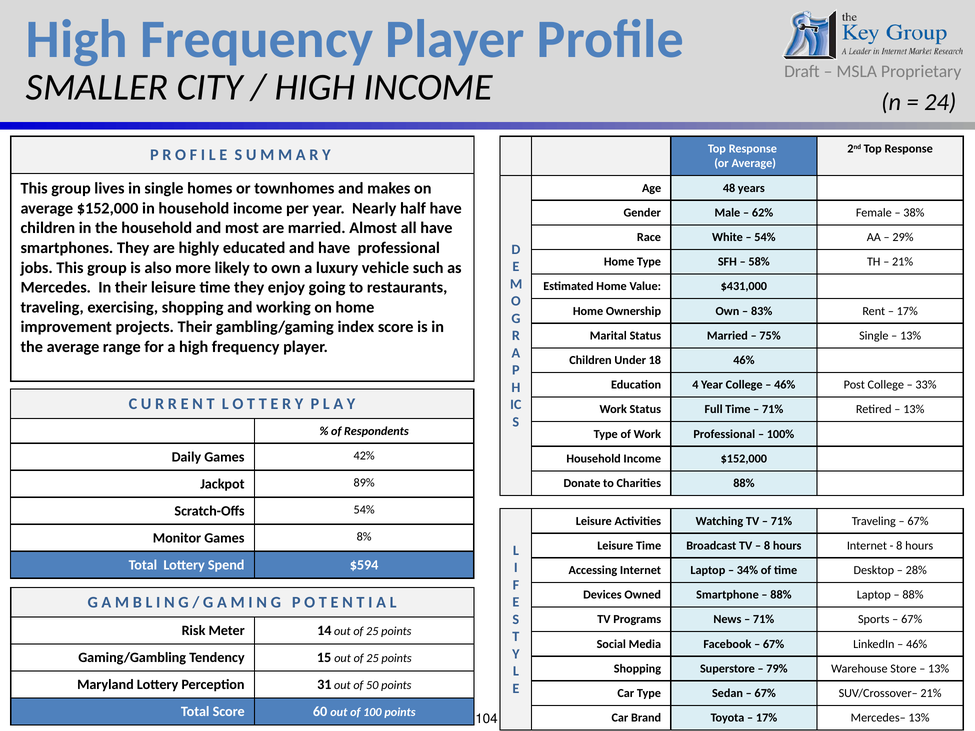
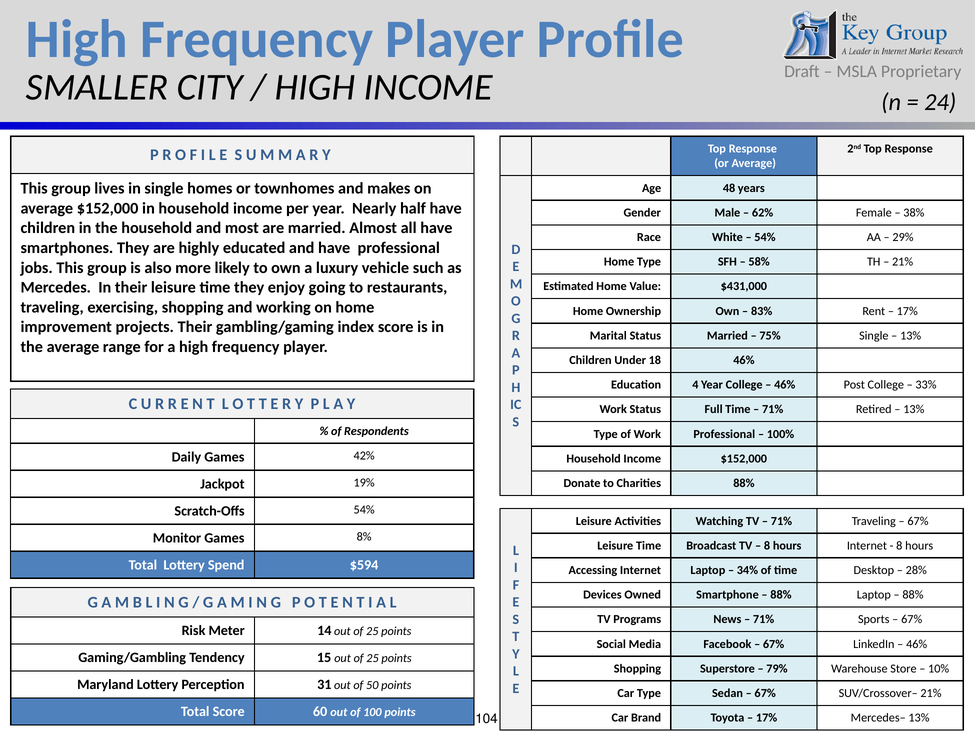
89%: 89% -> 19%
13% at (939, 669): 13% -> 10%
